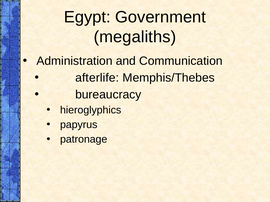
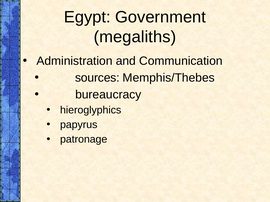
afterlife: afterlife -> sources
